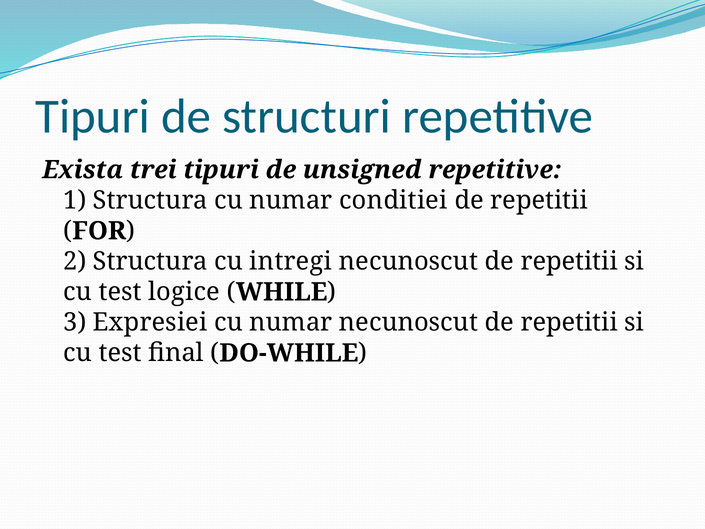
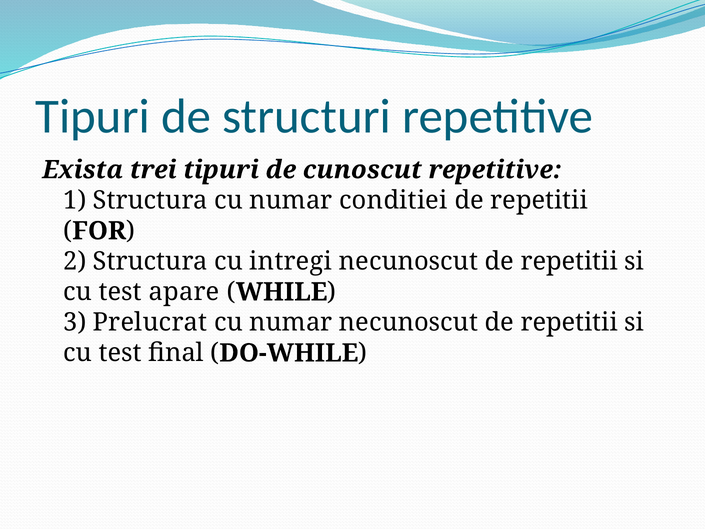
unsigned: unsigned -> cunoscut
logice: logice -> apare
Expresiei: Expresiei -> Prelucrat
